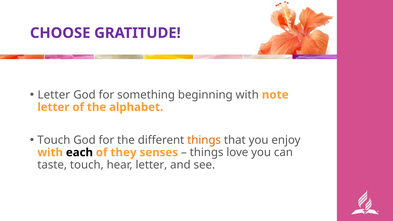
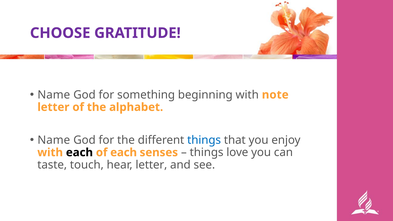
Letter at (54, 95): Letter -> Name
Touch at (54, 140): Touch -> Name
things at (204, 140) colour: orange -> blue
of they: they -> each
